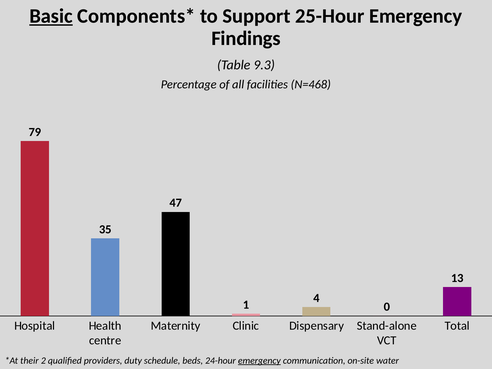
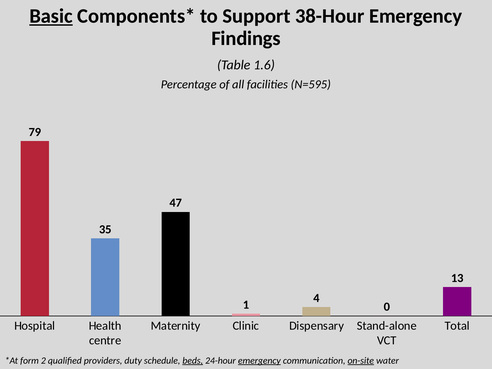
25-Hour: 25-Hour -> 38-Hour
9.3: 9.3 -> 1.6
N=468: N=468 -> N=595
their: their -> form
beds underline: none -> present
on-site underline: none -> present
